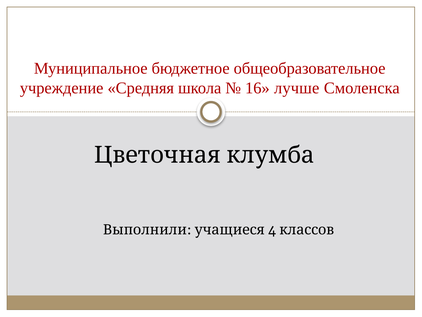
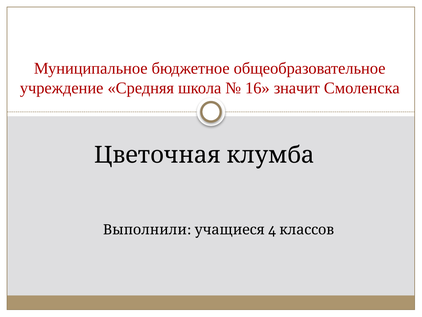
лучше: лучше -> значит
